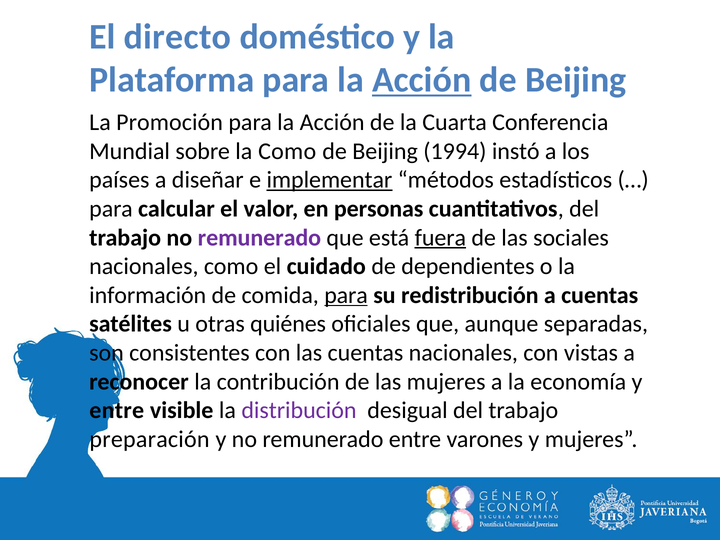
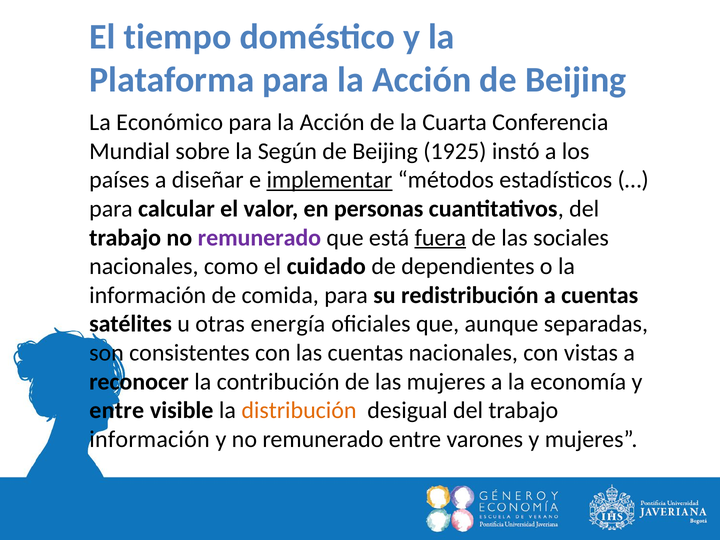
directo: directo -> tiempo
Acción at (422, 80) underline: present -> none
Promoción: Promoción -> Económico
la Como: Como -> Según
1994: 1994 -> 1925
para at (346, 295) underline: present -> none
quiénes: quiénes -> energía
distribución colour: purple -> orange
preparación at (150, 439): preparación -> información
